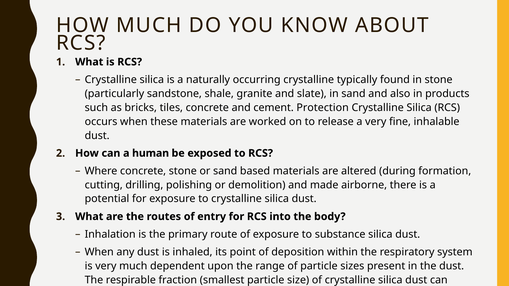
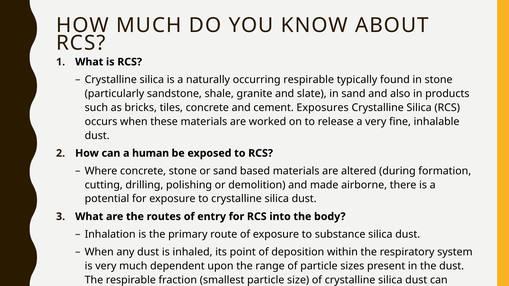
occurring crystalline: crystalline -> respirable
Protection: Protection -> Exposures
